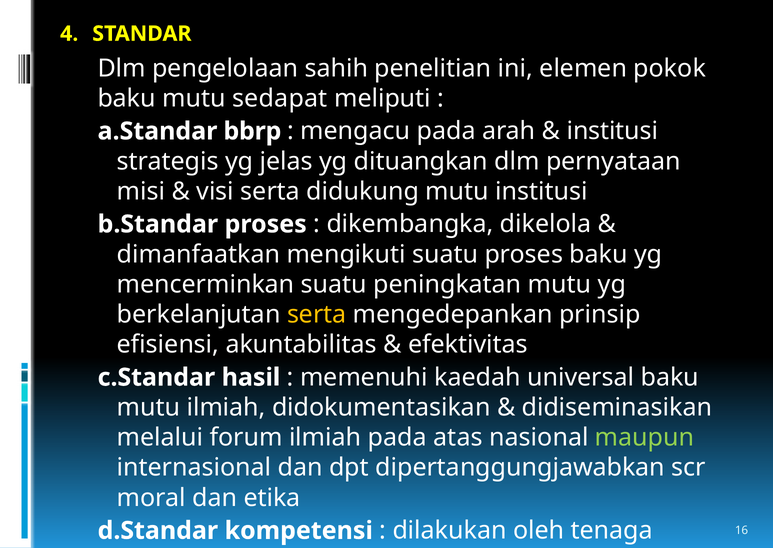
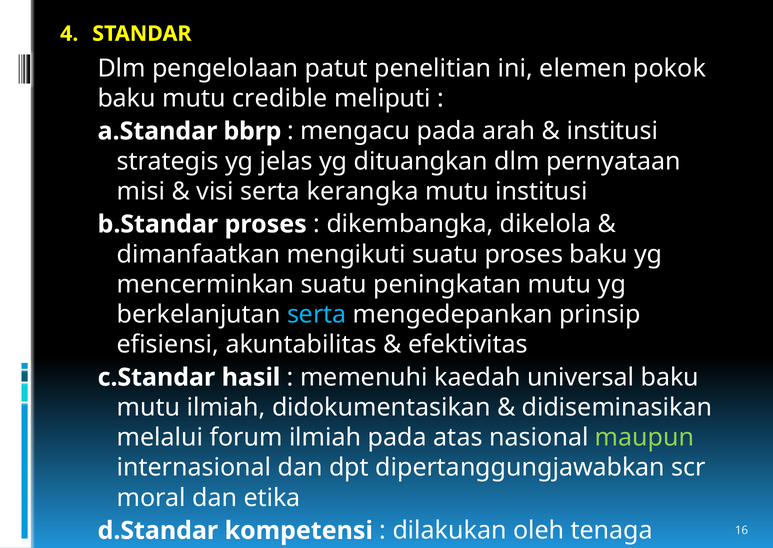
sahih: sahih -> patut
sedapat: sedapat -> credible
didukung: didukung -> kerangka
serta at (317, 314) colour: yellow -> light blue
